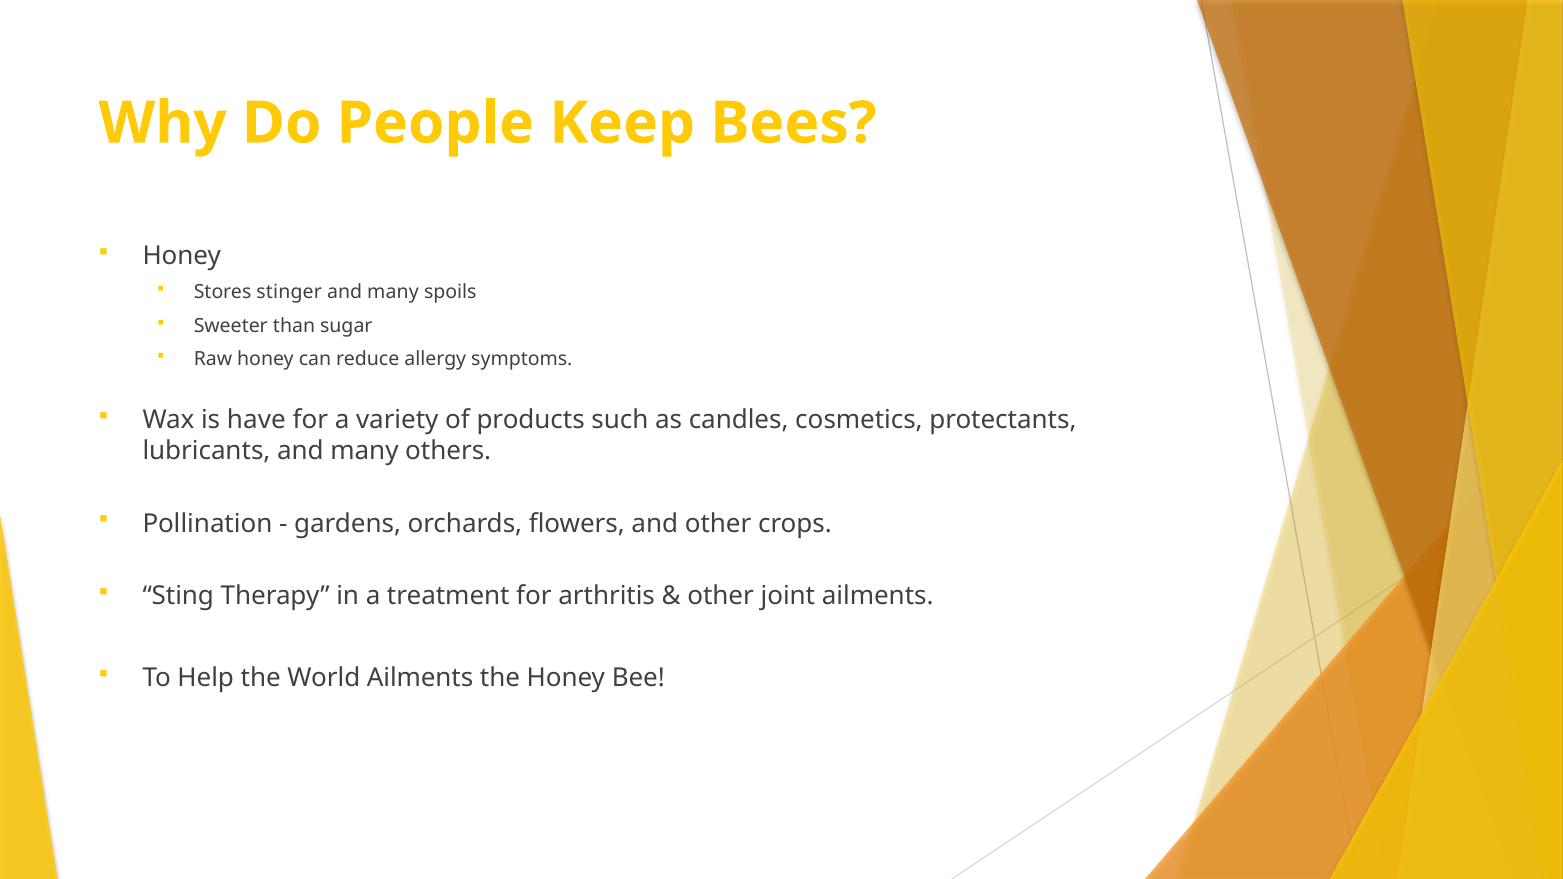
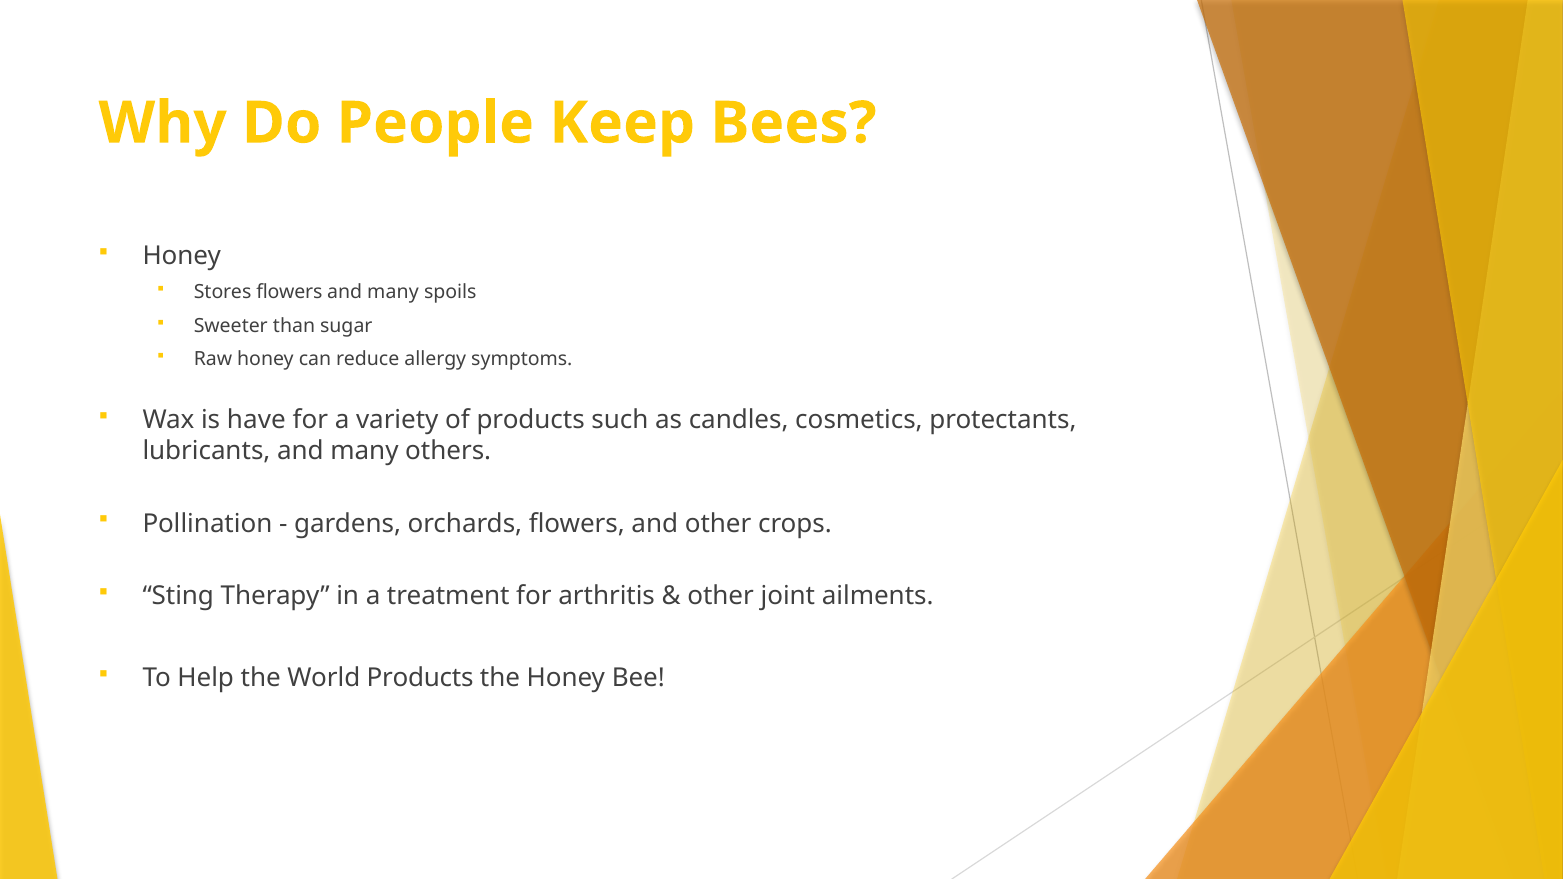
Stores stinger: stinger -> flowers
World Ailments: Ailments -> Products
